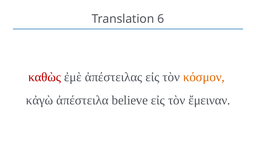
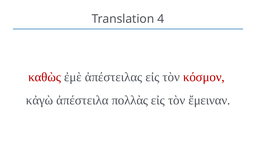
6: 6 -> 4
κόσμον colour: orange -> red
believe: believe -> πολλὰς
